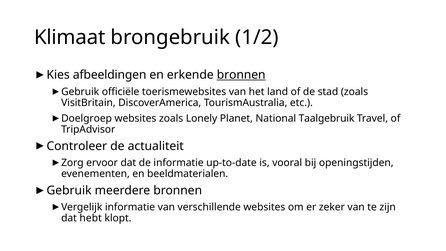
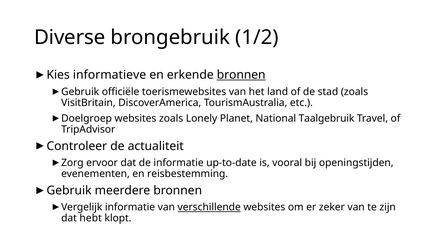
Klimaat: Klimaat -> Diverse
afbeeldingen: afbeeldingen -> informatieve
beeldmaterialen: beeldmaterialen -> reisbestemming
verschillende underline: none -> present
